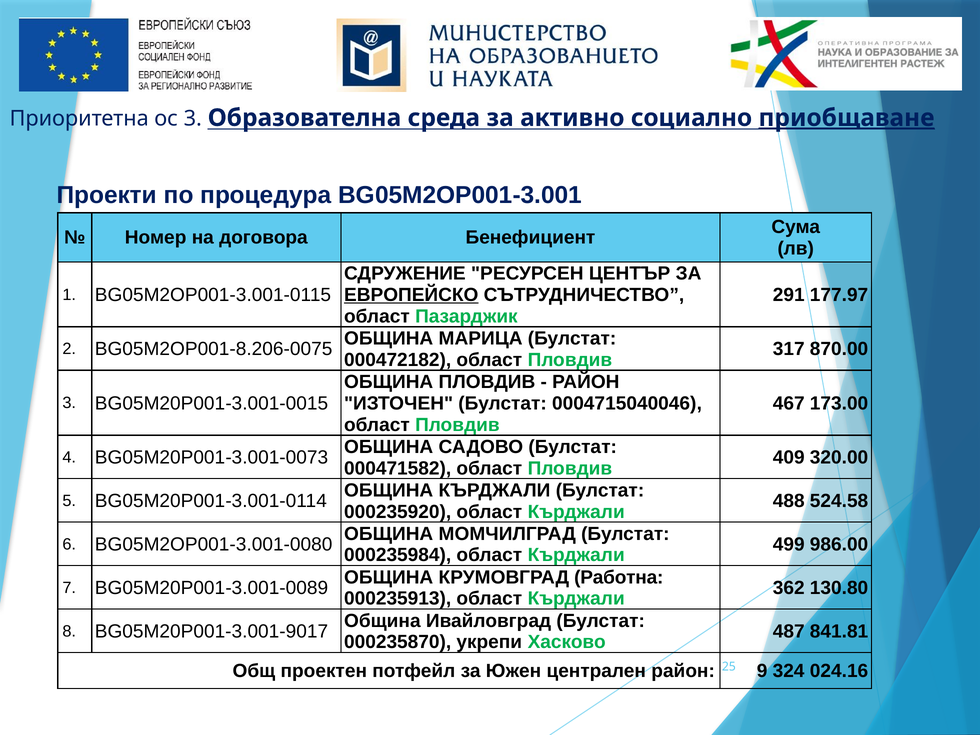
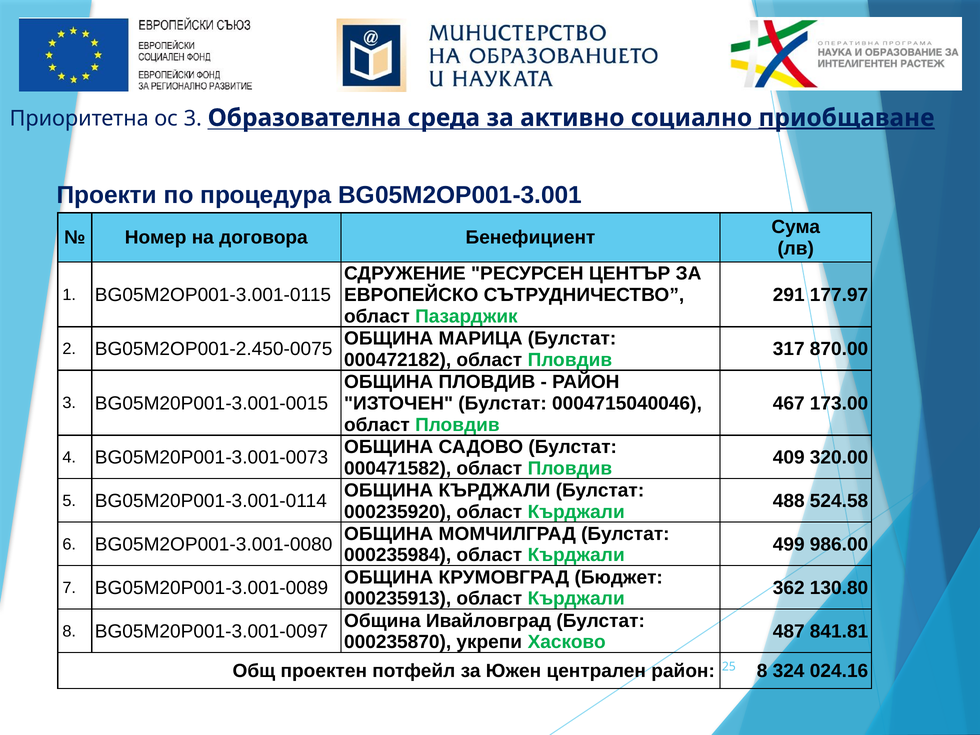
ЕВРОПЕЙСКО underline: present -> none
BG05M2OP001-8.206-0075: BG05M2OP001-8.206-0075 -> BG05M2OP001-2.450-0075
Работна: Работна -> Бюджет
BG05M20P001-3.001-9017: BG05M20P001-3.001-9017 -> BG05M20P001-3.001-0097
район 9: 9 -> 8
